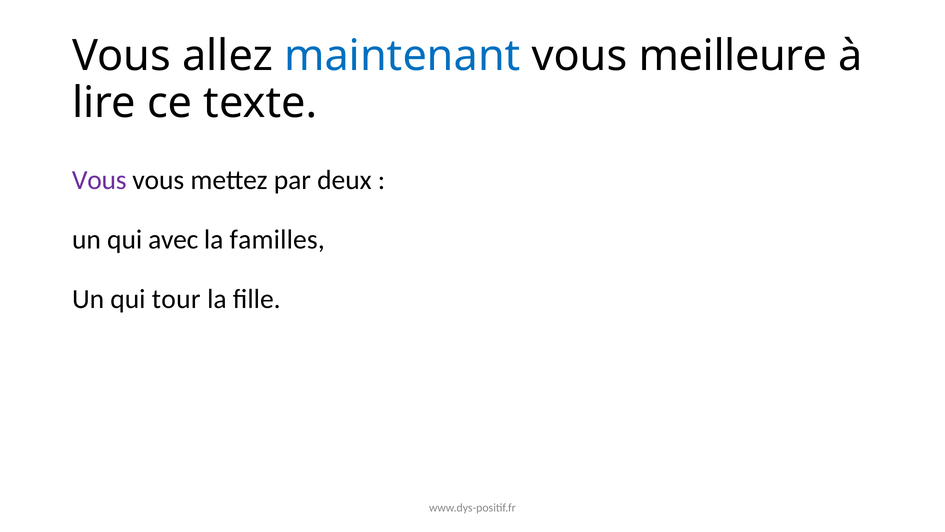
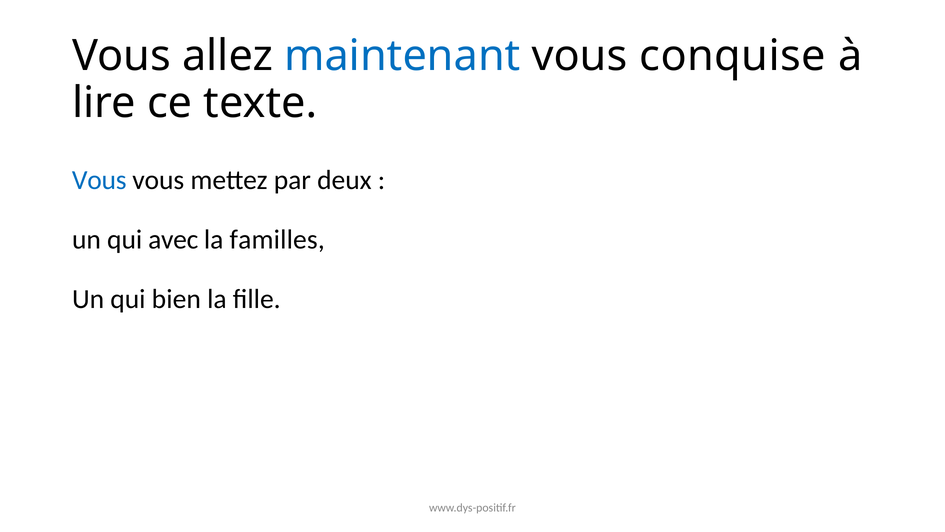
meilleure: meilleure -> conquise
Vous at (99, 180) colour: purple -> blue
tour: tour -> bien
